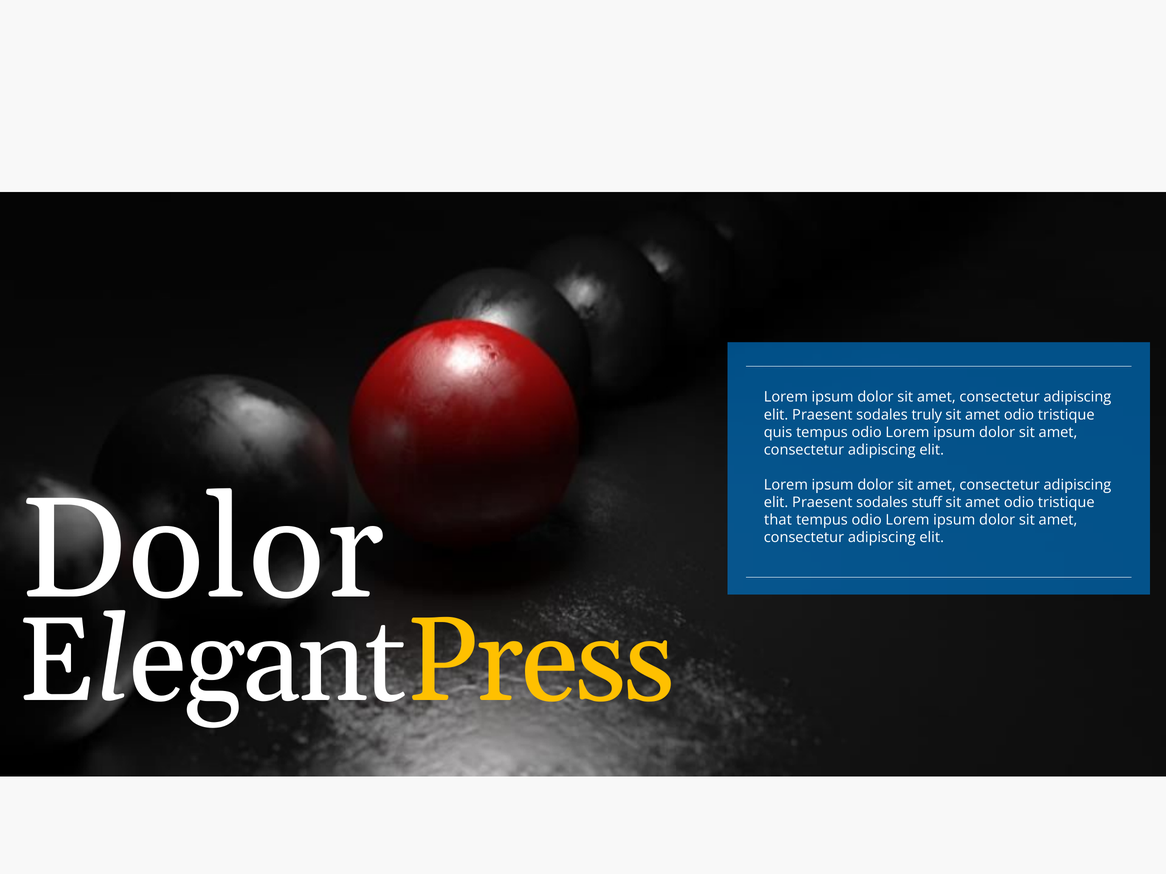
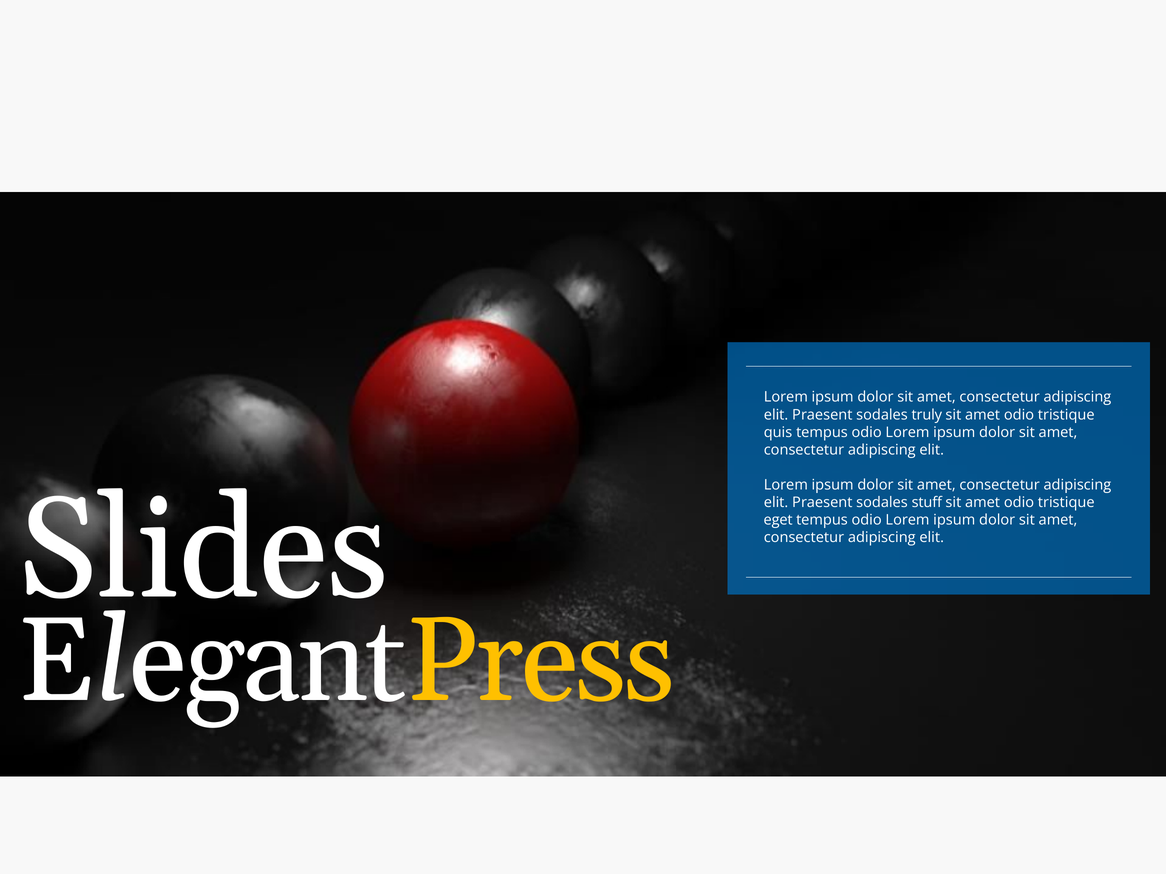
Dolor at (202, 550): Dolor -> Slides
that: that -> eget
